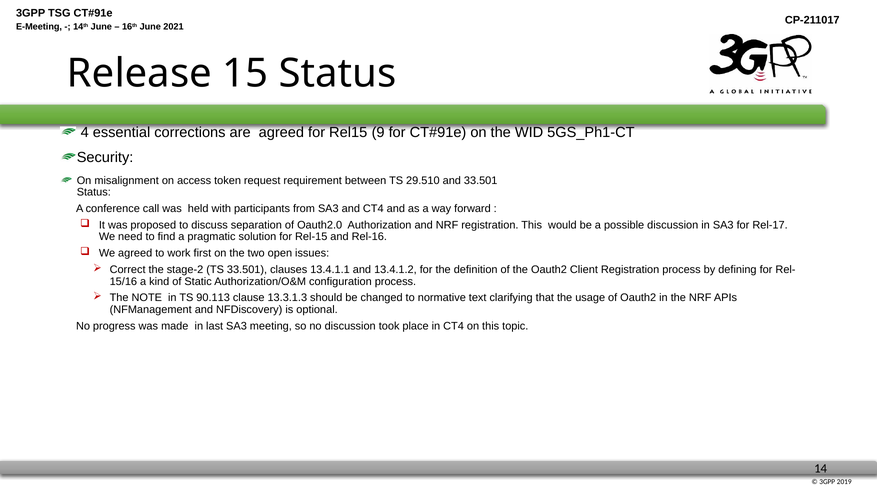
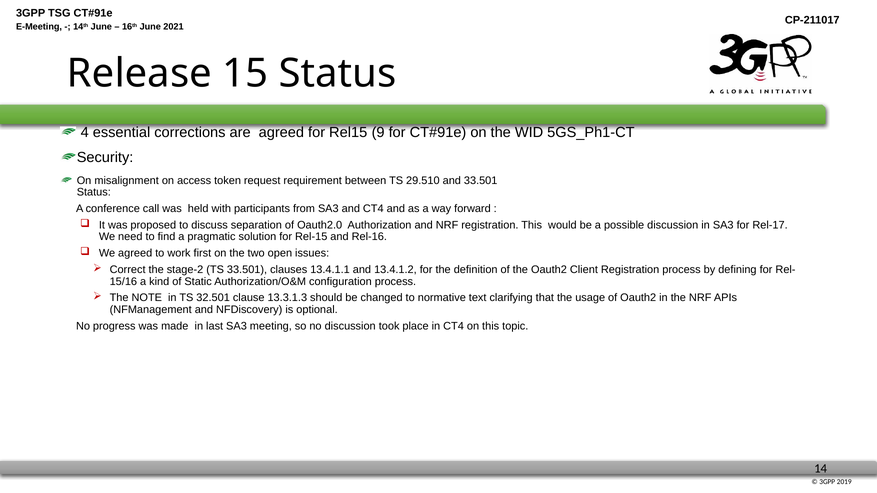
90.113: 90.113 -> 32.501
